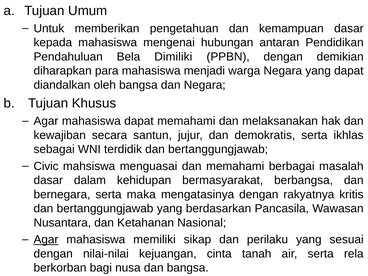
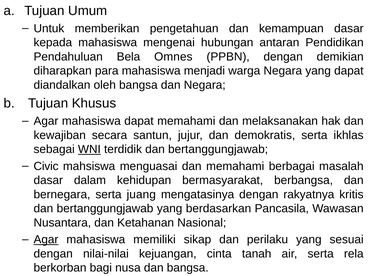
Dimiliki: Dimiliki -> Omnes
WNI underline: none -> present
maka: maka -> juang
